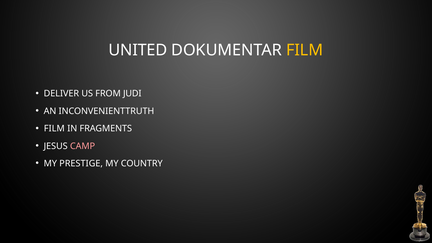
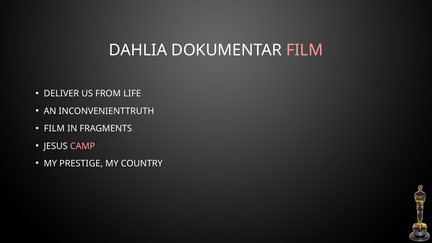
UNITED: UNITED -> DAHLIA
FILM at (305, 50) colour: yellow -> pink
JUDI: JUDI -> LIFE
